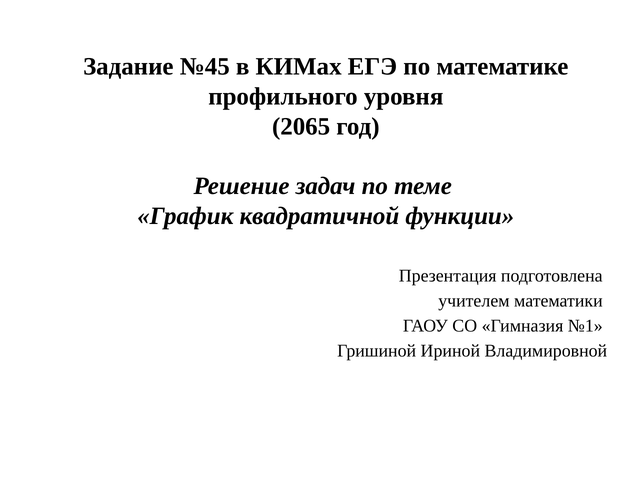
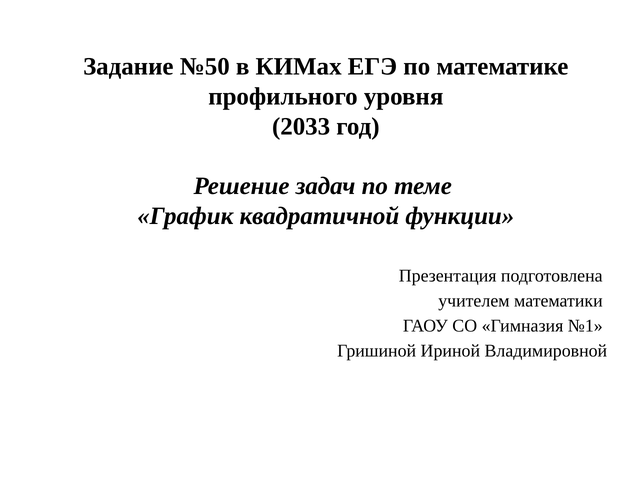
№45: №45 -> №50
2065: 2065 -> 2033
